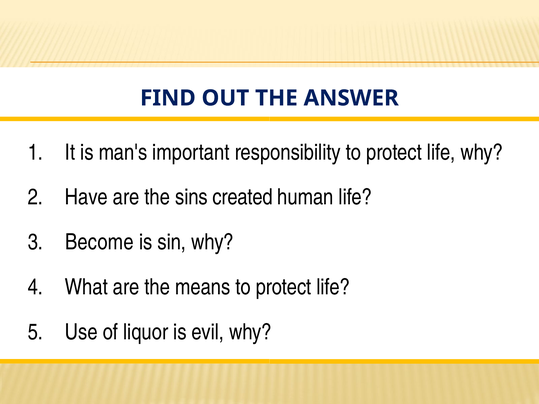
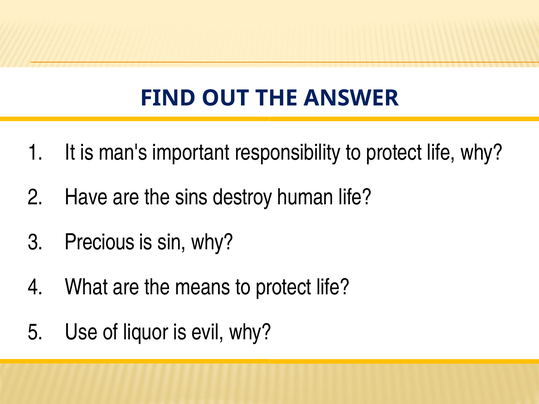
created: created -> destroy
Become: Become -> Precious
